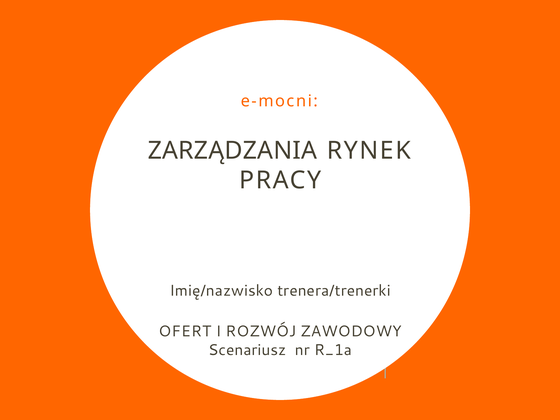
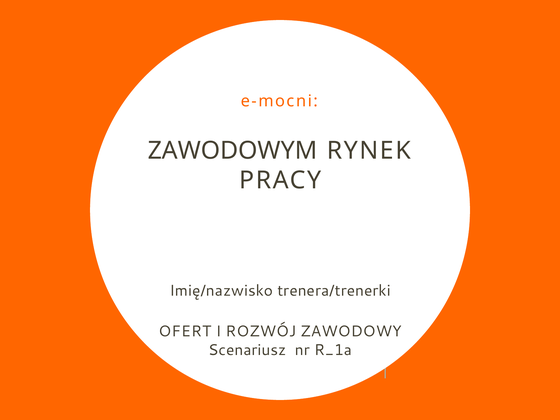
ZARZĄDZANIA: ZARZĄDZANIA -> ZAWODOWYM
